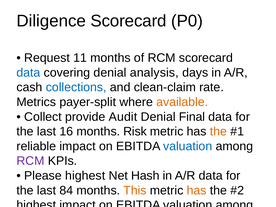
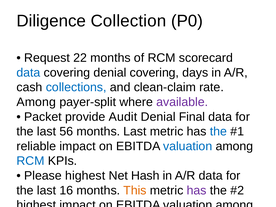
Diligence Scorecard: Scorecard -> Collection
11: 11 -> 22
denial analysis: analysis -> covering
Metrics at (36, 102): Metrics -> Among
available colour: orange -> purple
Collect at (43, 117): Collect -> Packet
16: 16 -> 56
months Risk: Risk -> Last
the at (218, 131) colour: orange -> blue
RCM at (30, 161) colour: purple -> blue
84: 84 -> 16
has at (197, 190) colour: orange -> purple
